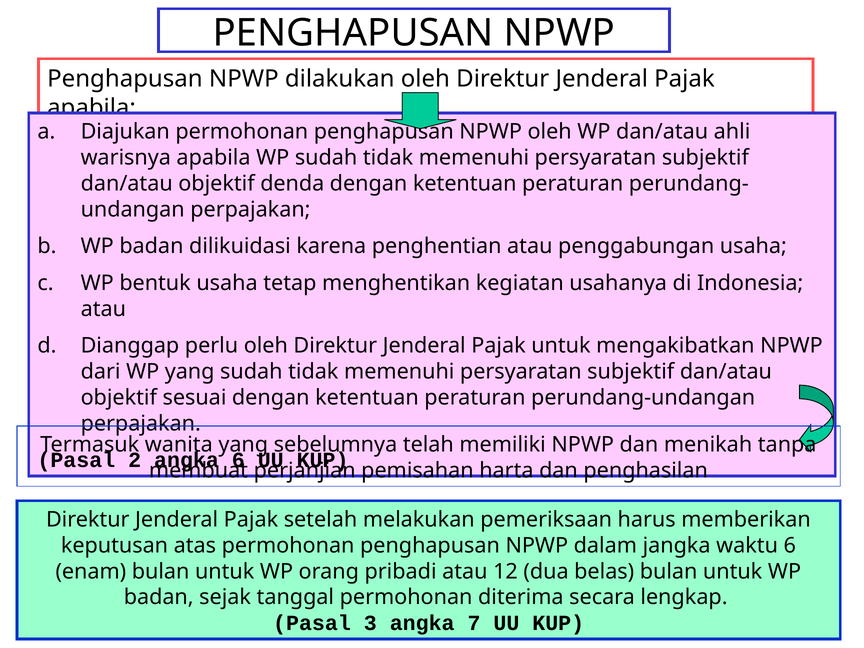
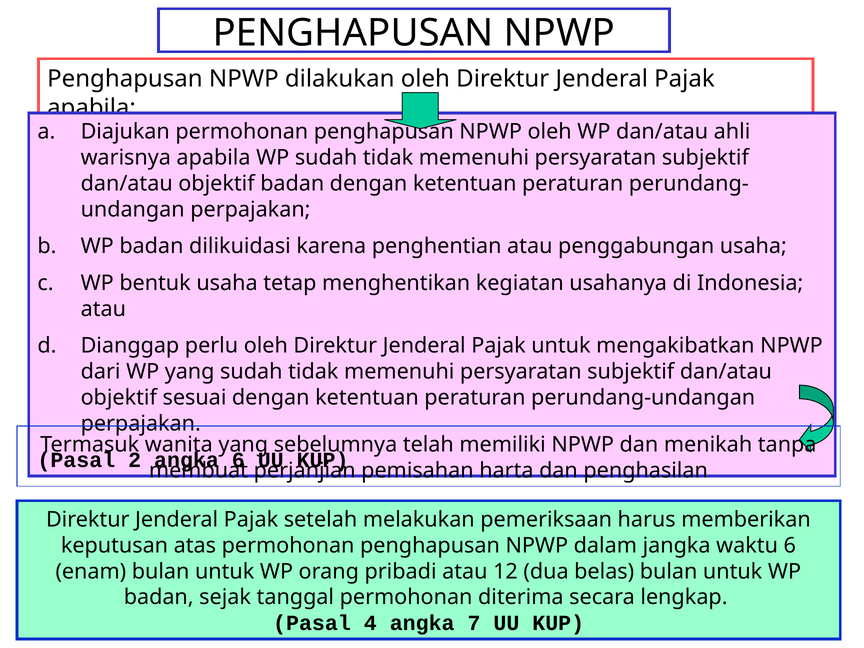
objektif denda: denda -> badan
3: 3 -> 4
